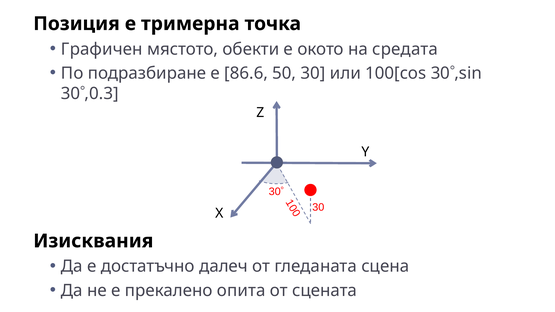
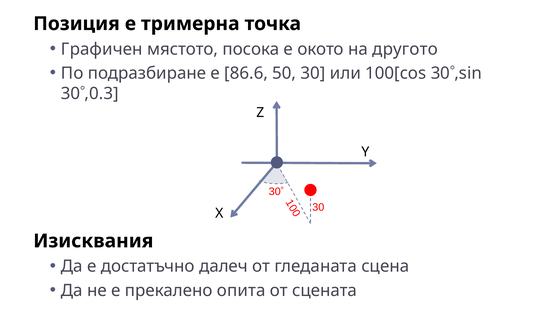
обекти: обекти -> посока
средата: средата -> другото
